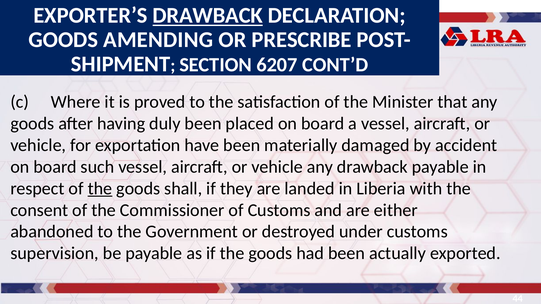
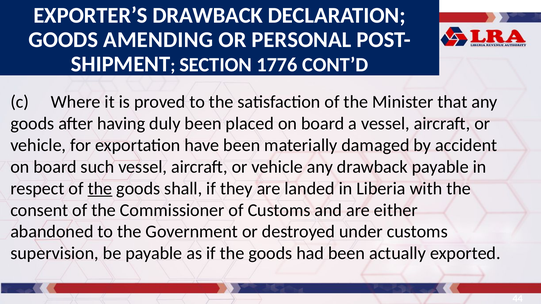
DRAWBACK at (208, 16) underline: present -> none
PRESCRIBE: PRESCRIBE -> PERSONAL
6207: 6207 -> 1776
